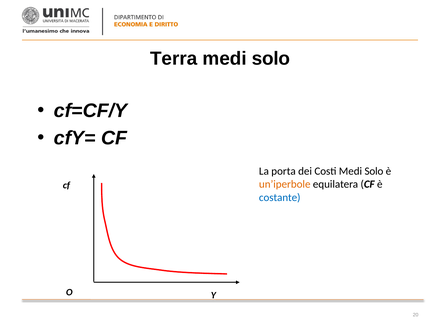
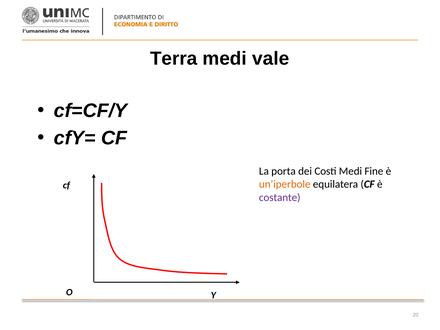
solo at (271, 59): solo -> vale
Costi Medi Solo: Solo -> Fine
costante colour: blue -> purple
